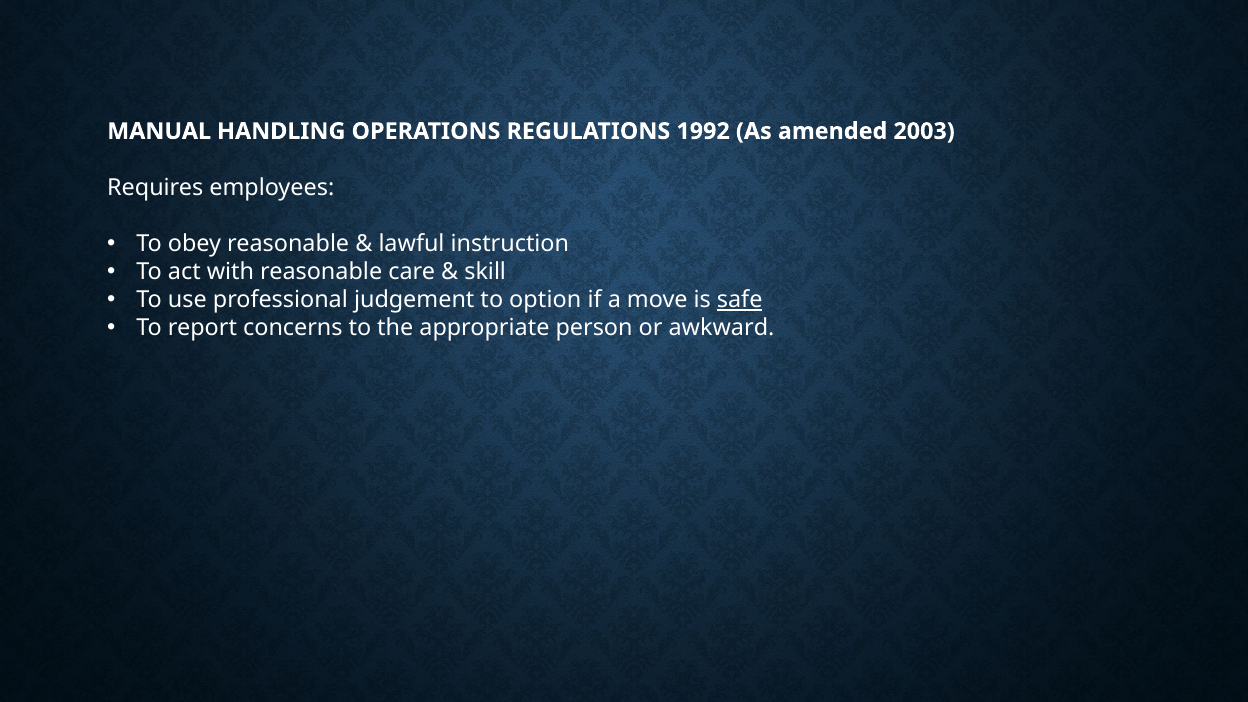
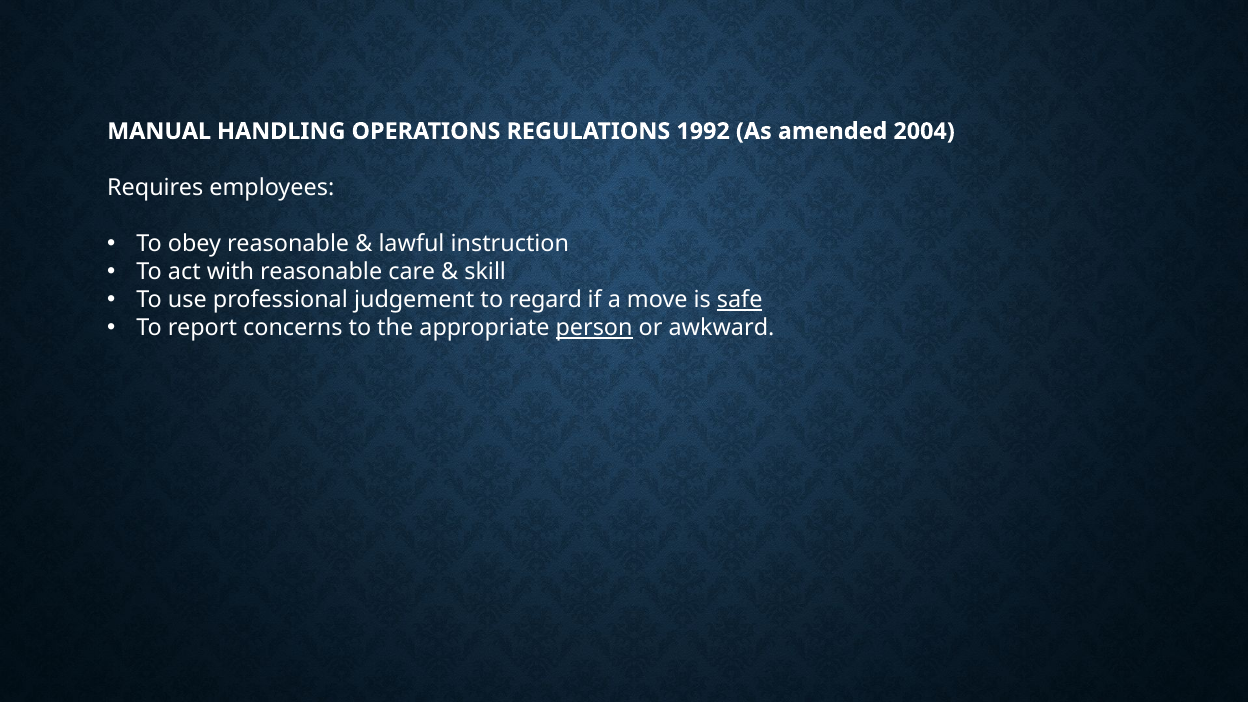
2003: 2003 -> 2004
option: option -> regard
person underline: none -> present
